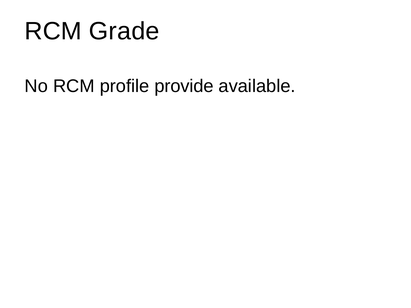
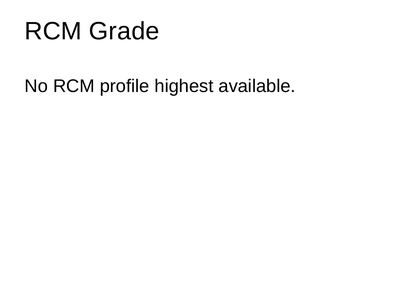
provide: provide -> highest
